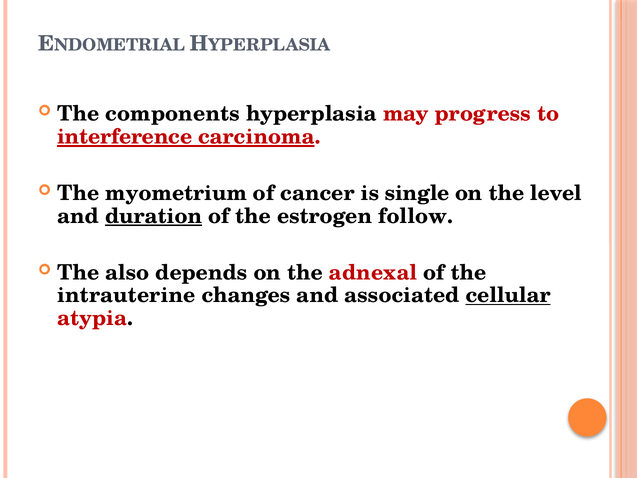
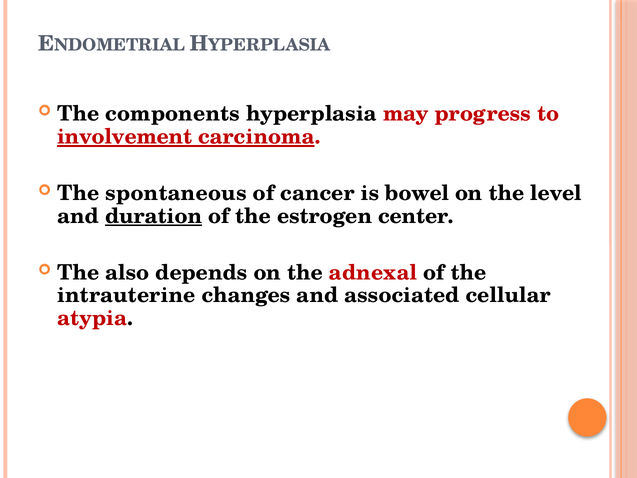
interference: interference -> involvement
myometrium: myometrium -> spontaneous
single: single -> bowel
follow: follow -> center
cellular underline: present -> none
